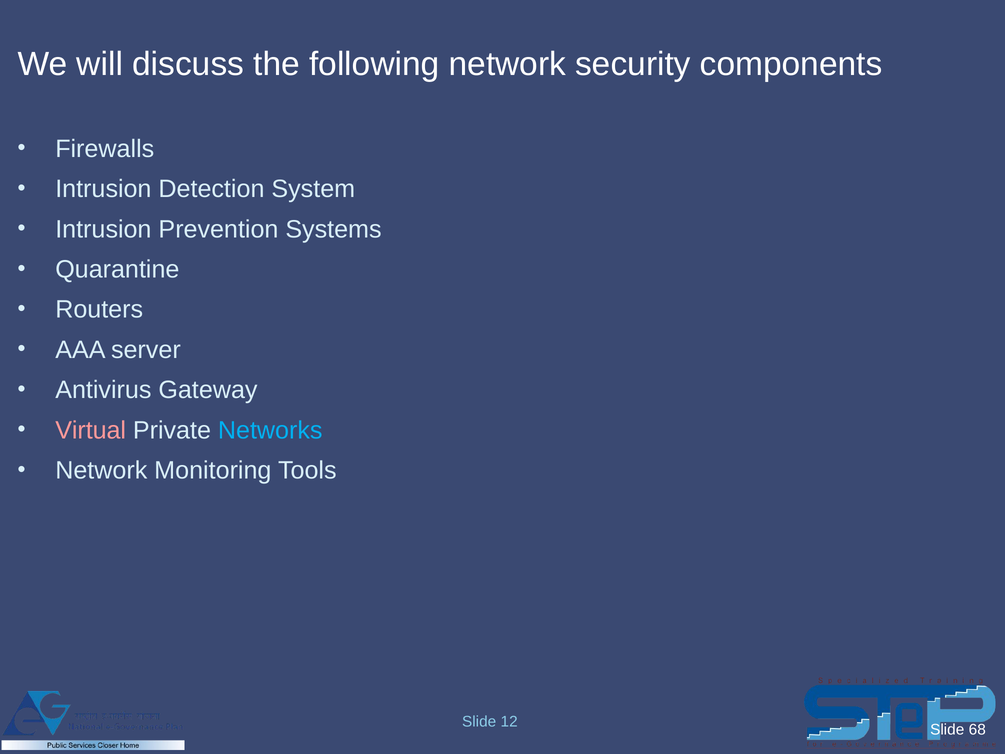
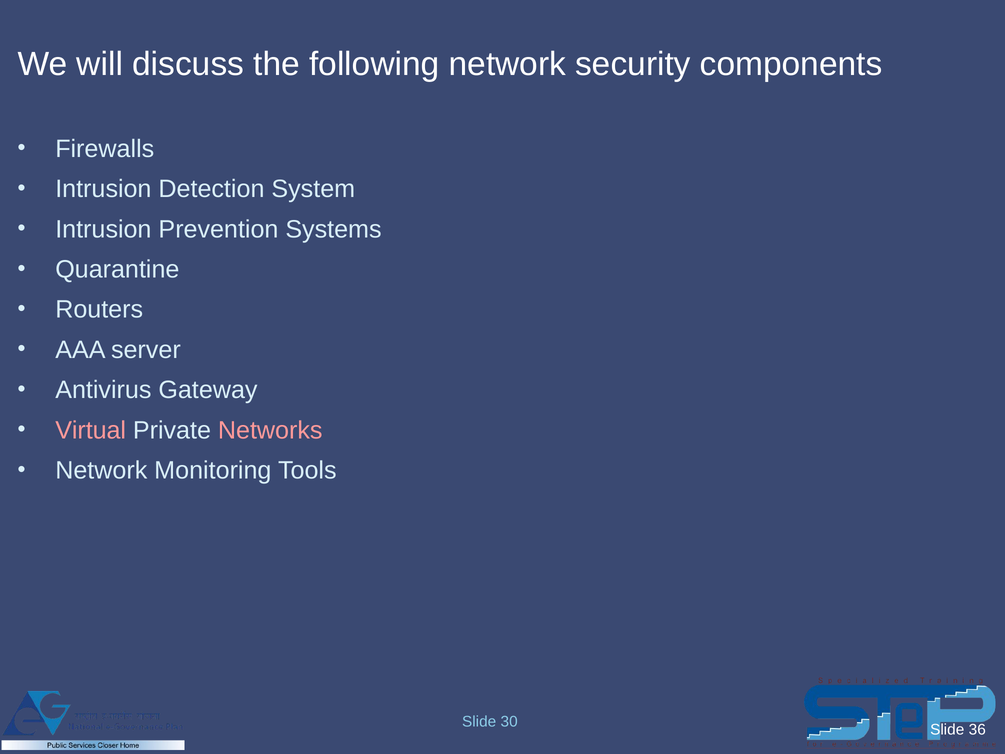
Networks colour: light blue -> pink
12: 12 -> 30
68: 68 -> 36
